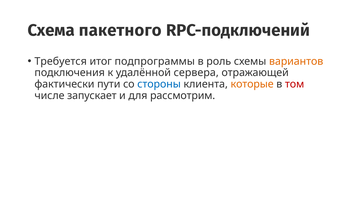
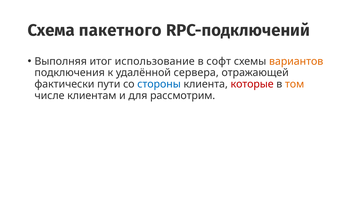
Требуется: Требуется -> Выполняя
подпрограммы: подпрограммы -> использование
роль: роль -> софт
которые colour: orange -> red
том colour: red -> orange
запускает: запускает -> клиентам
